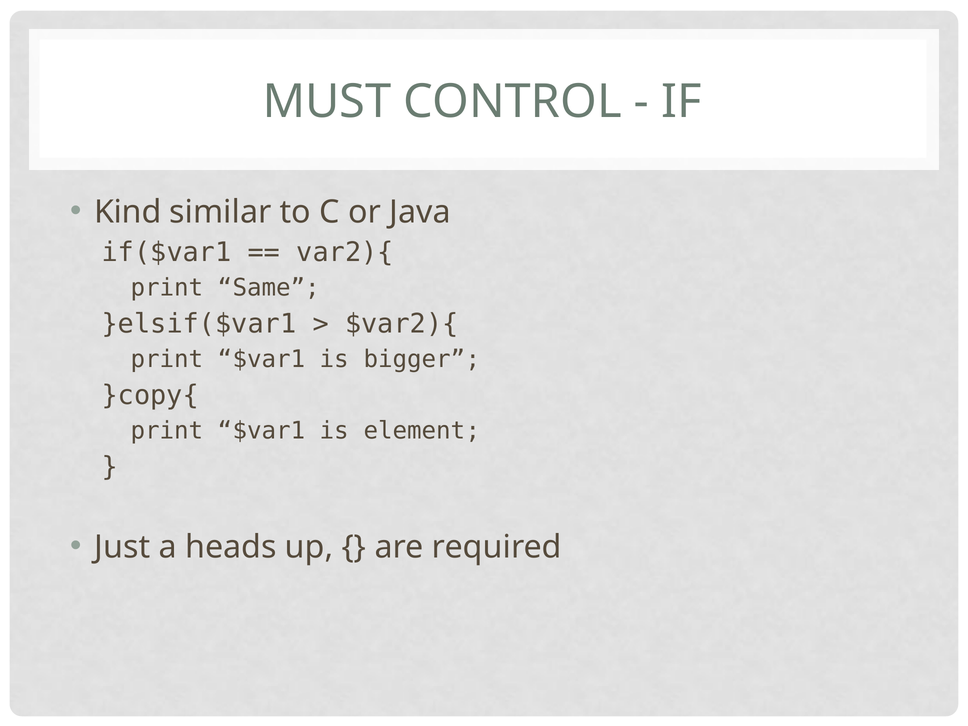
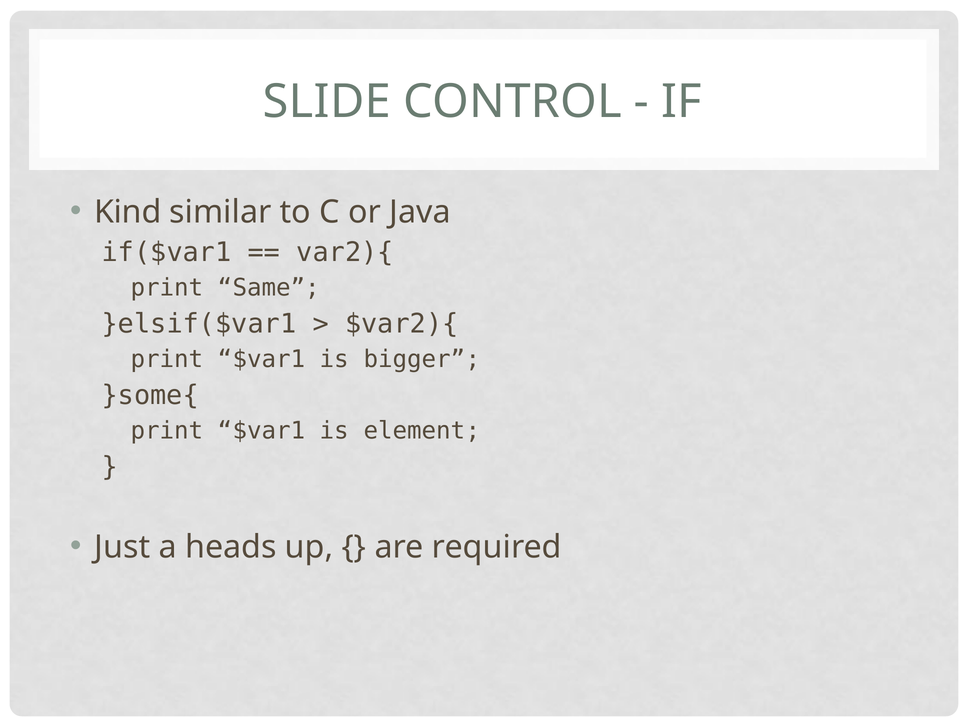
MUST: MUST -> SLIDE
}copy{: }copy{ -> }some{
